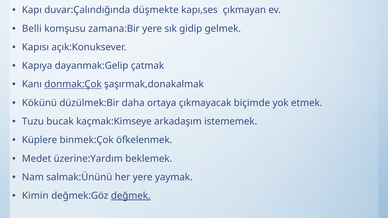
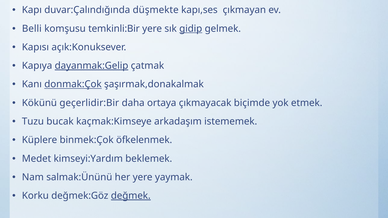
zamana:Bir: zamana:Bir -> temkinli:Bir
gidip underline: none -> present
dayanmak:Gelip underline: none -> present
düzülmek:Bir: düzülmek:Bir -> geçerlidir:Bir
üzerine:Yardım: üzerine:Yardım -> kimseyi:Yardım
Kimin: Kimin -> Korku
